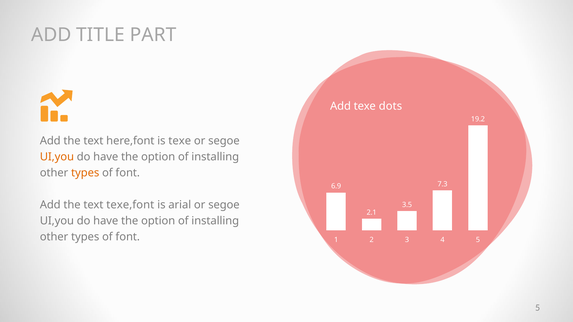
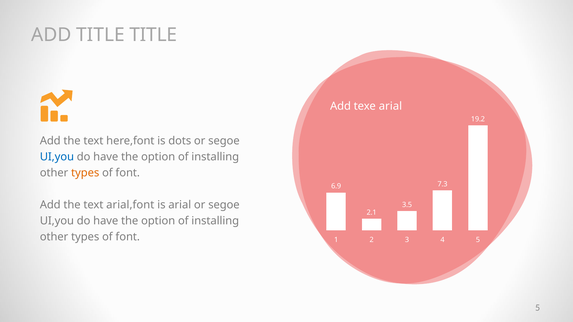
TITLE PART: PART -> TITLE
texe dots: dots -> arial
is texe: texe -> dots
UI,you at (57, 157) colour: orange -> blue
texe,font: texe,font -> arial,font
